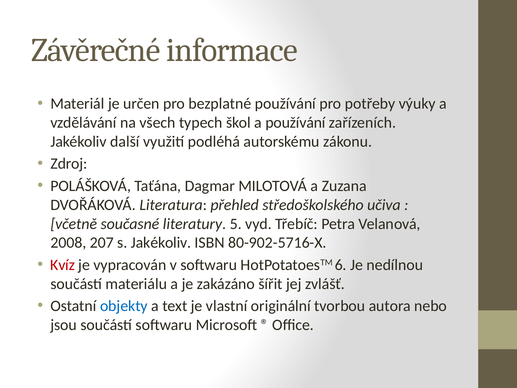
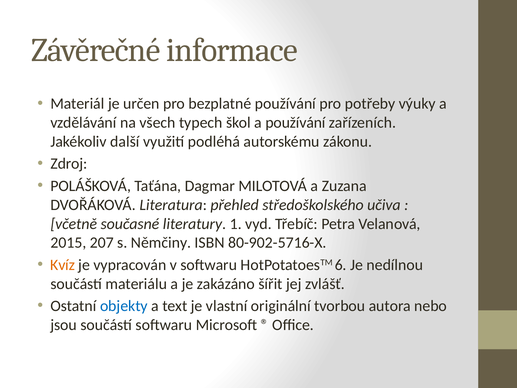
5: 5 -> 1
2008: 2008 -> 2015
s Jakékoliv: Jakékoliv -> Němčiny
Kvíz colour: red -> orange
